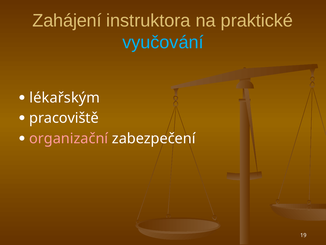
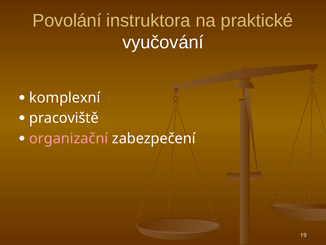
Zahájení: Zahájení -> Povolání
vyučování colour: light blue -> white
lékařským: lékařským -> komplexní
